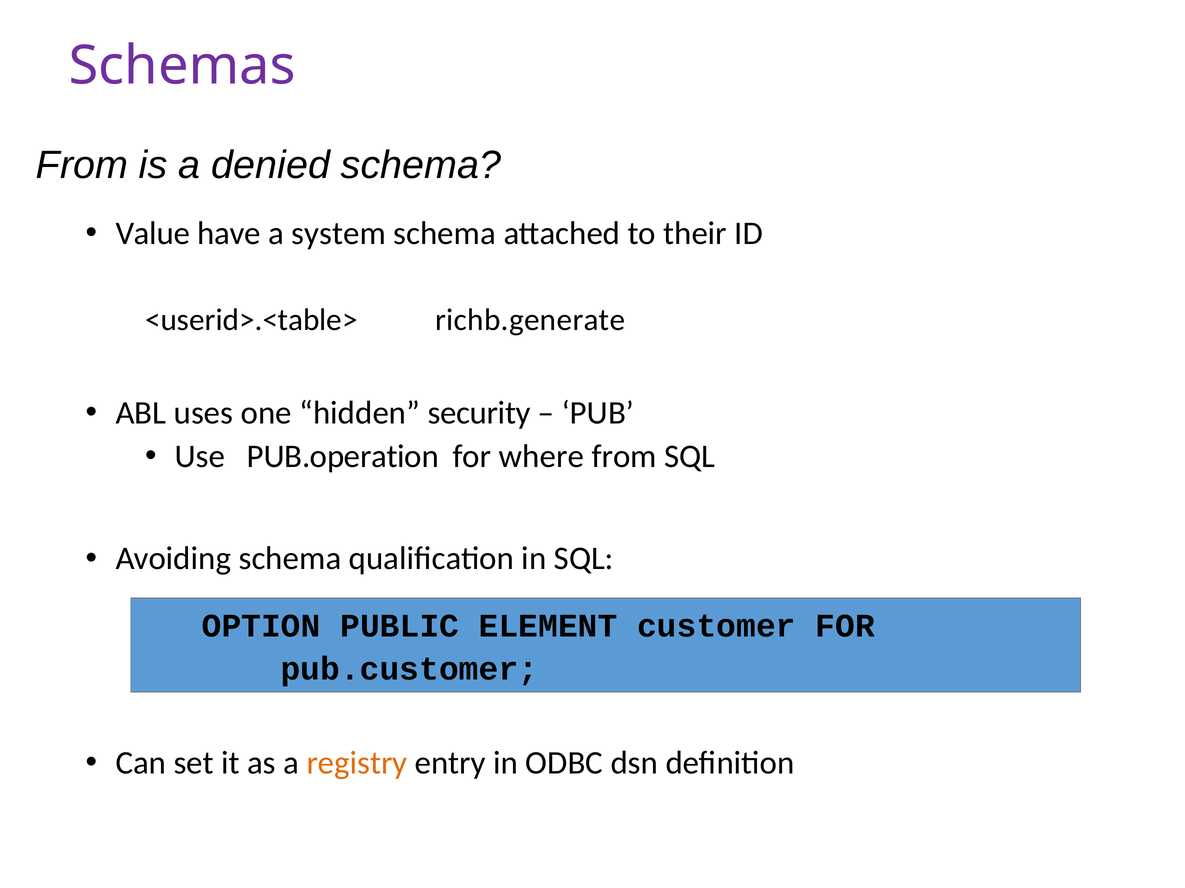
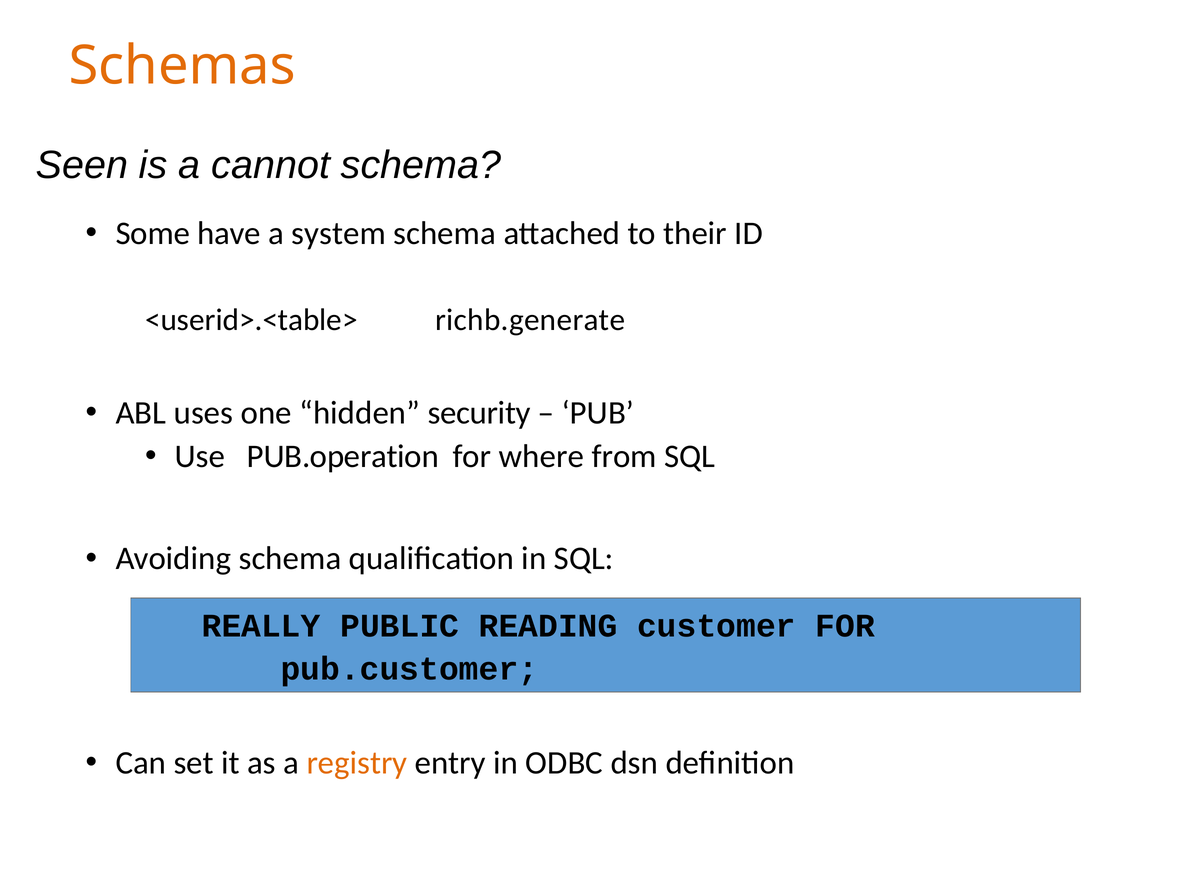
Schemas colour: purple -> orange
From at (82, 166): From -> Seen
denied: denied -> cannot
Value: Value -> Some
OPTION: OPTION -> REALLY
ELEMENT: ELEMENT -> READING
